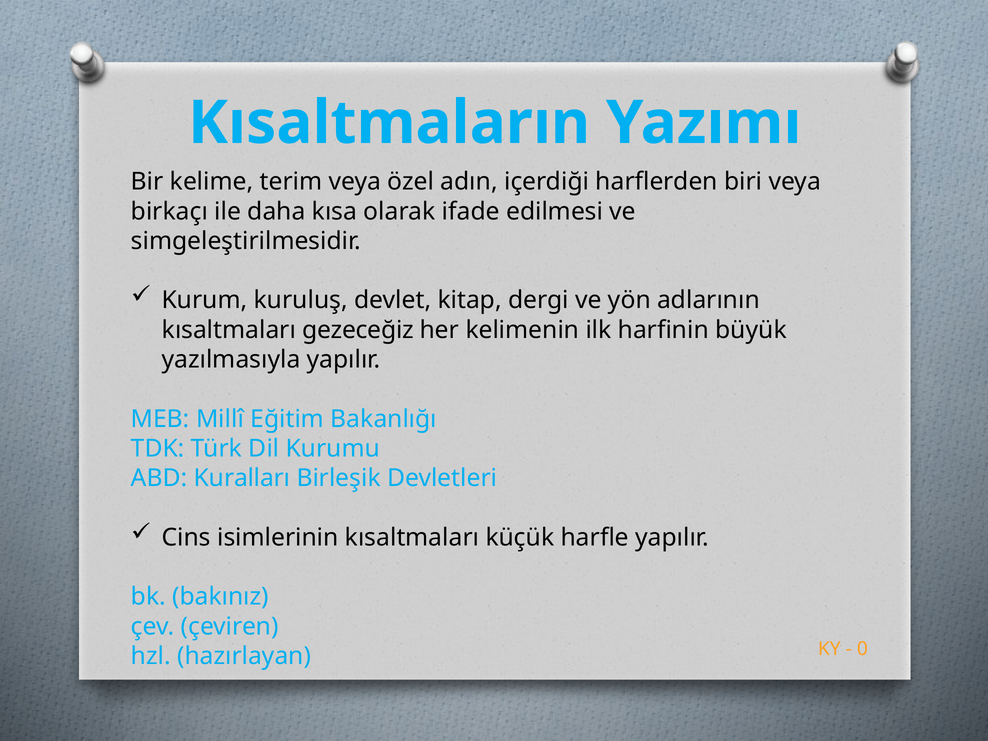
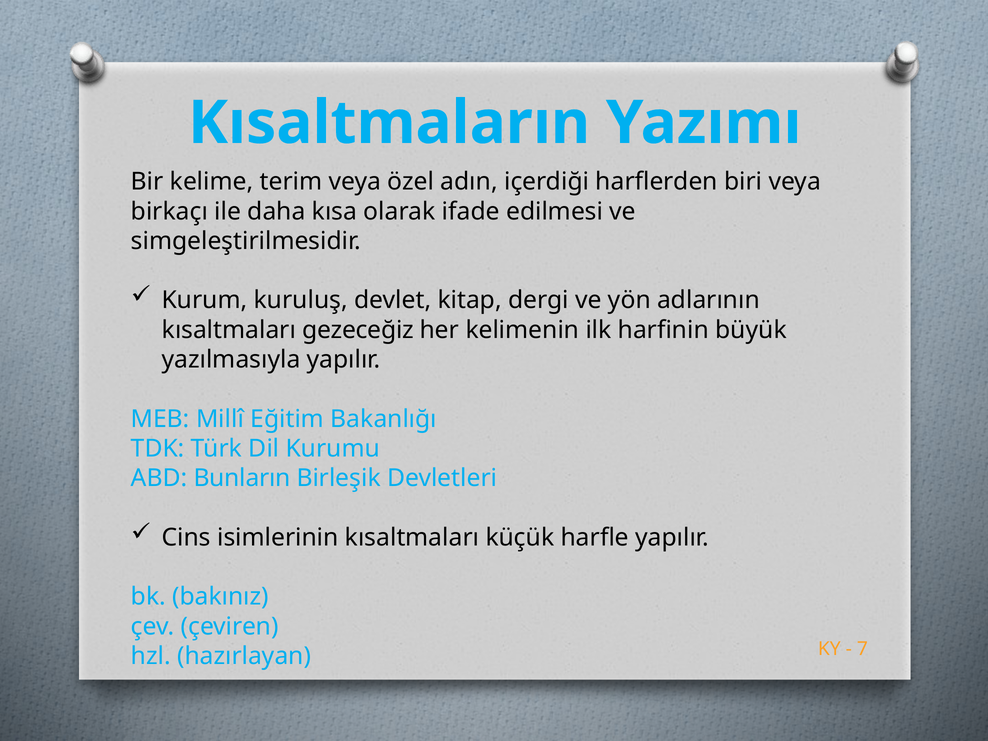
Kuralları: Kuralları -> Bunların
0: 0 -> 7
